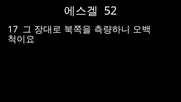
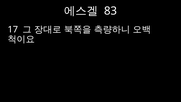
52: 52 -> 83
